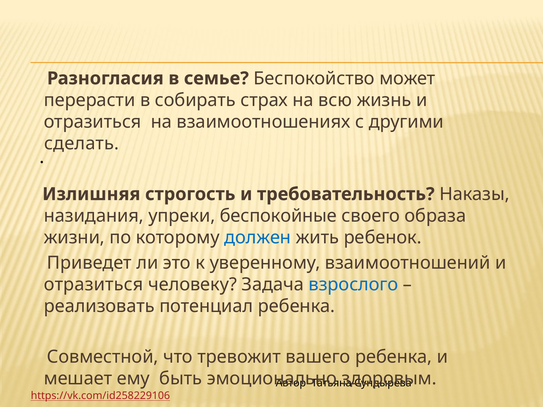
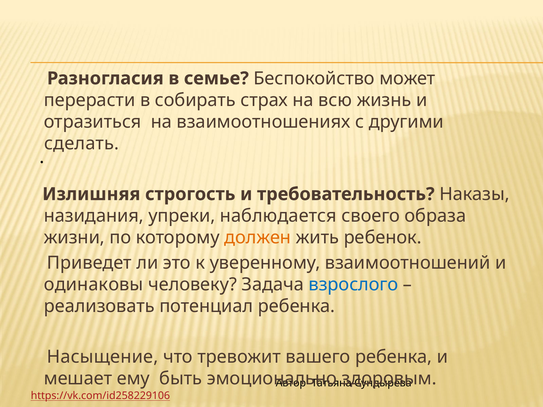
беспокойные: беспокойные -> наблюдается
должен colour: blue -> orange
отразиться at (94, 285): отразиться -> одинаковы
Совместной: Совместной -> Насыщение
